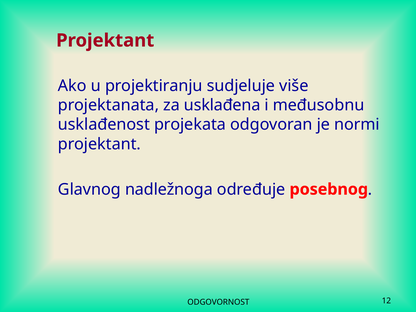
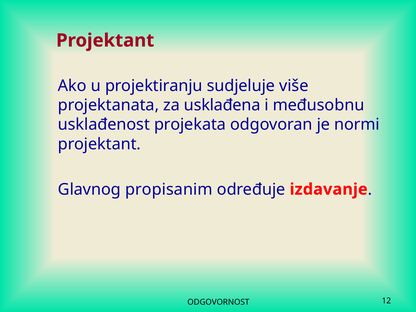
nadležnoga: nadležnoga -> propisanim
posebnog: posebnog -> izdavanje
